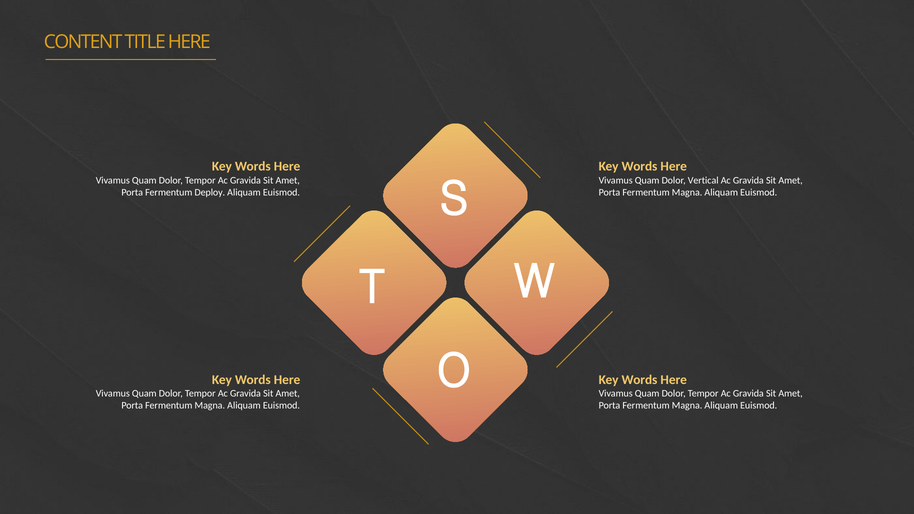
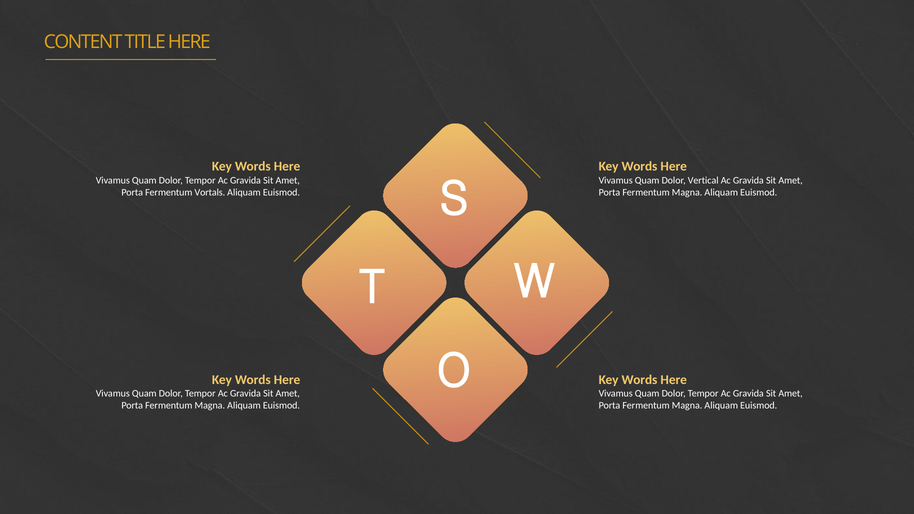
Deploy: Deploy -> Vortals
